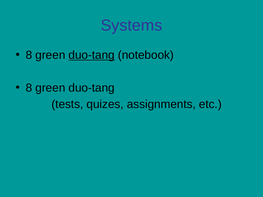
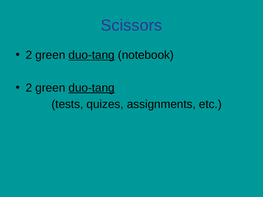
Systems: Systems -> Scissors
8 at (29, 55): 8 -> 2
8 at (29, 88): 8 -> 2
duo-tang at (92, 88) underline: none -> present
